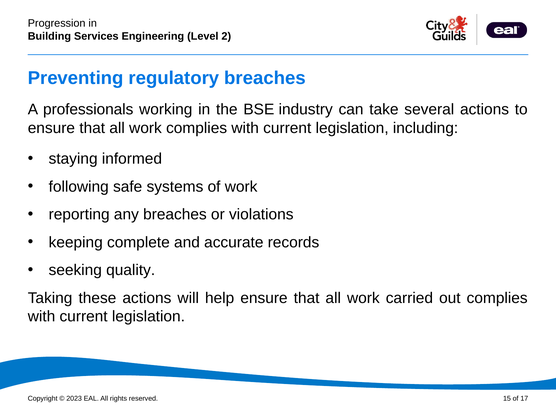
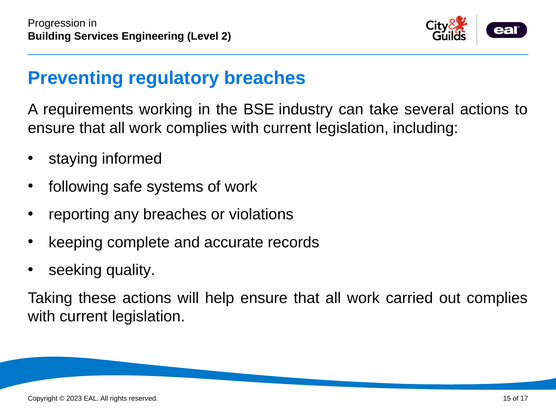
professionals: professionals -> requirements
